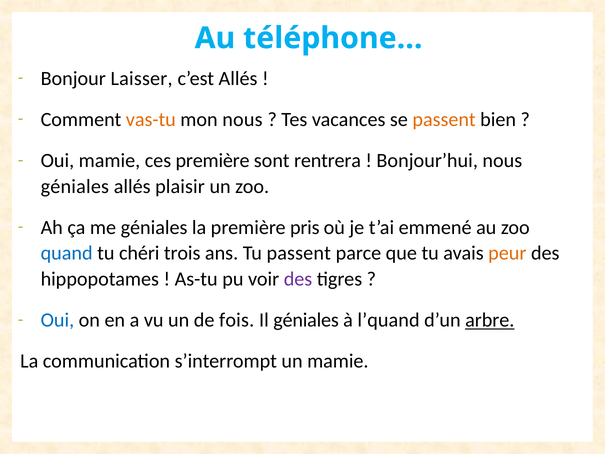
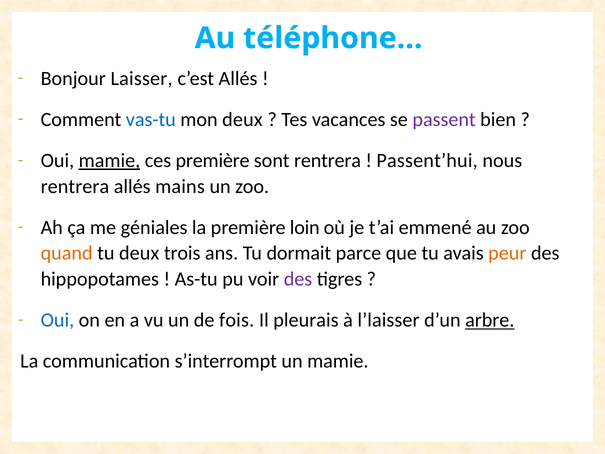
vas-tu colour: orange -> blue
mon nous: nous -> deux
passent at (444, 119) colour: orange -> purple
mamie at (109, 160) underline: none -> present
Bonjour’hui: Bonjour’hui -> Passent’hui
géniales at (75, 186): géniales -> rentrera
plaisir: plaisir -> mains
pris: pris -> loin
quand colour: blue -> orange
tu chéri: chéri -> deux
Tu passent: passent -> dormait
Il géniales: géniales -> pleurais
l’quand: l’quand -> l’laisser
